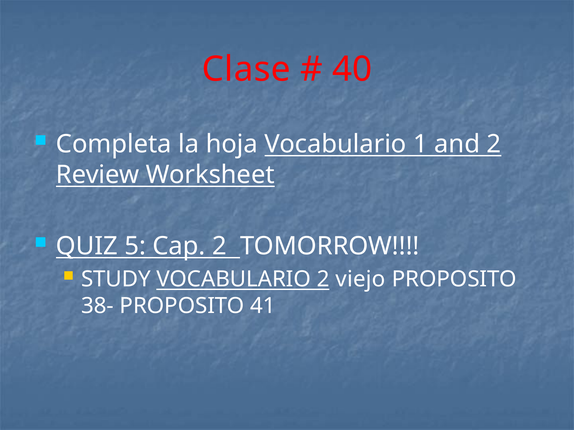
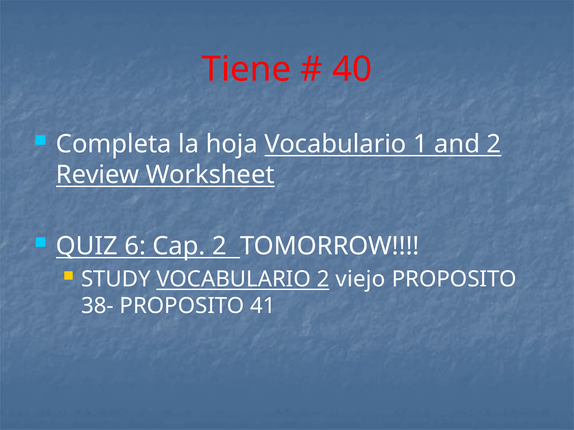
Clase: Clase -> Tiene
5: 5 -> 6
